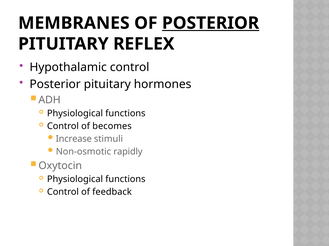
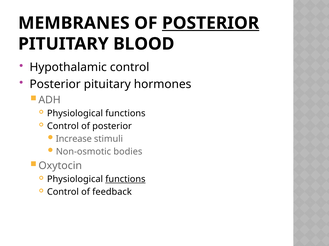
REFLEX: REFLEX -> BLOOD
Control of becomes: becomes -> posterior
rapidly: rapidly -> bodies
functions at (125, 180) underline: none -> present
